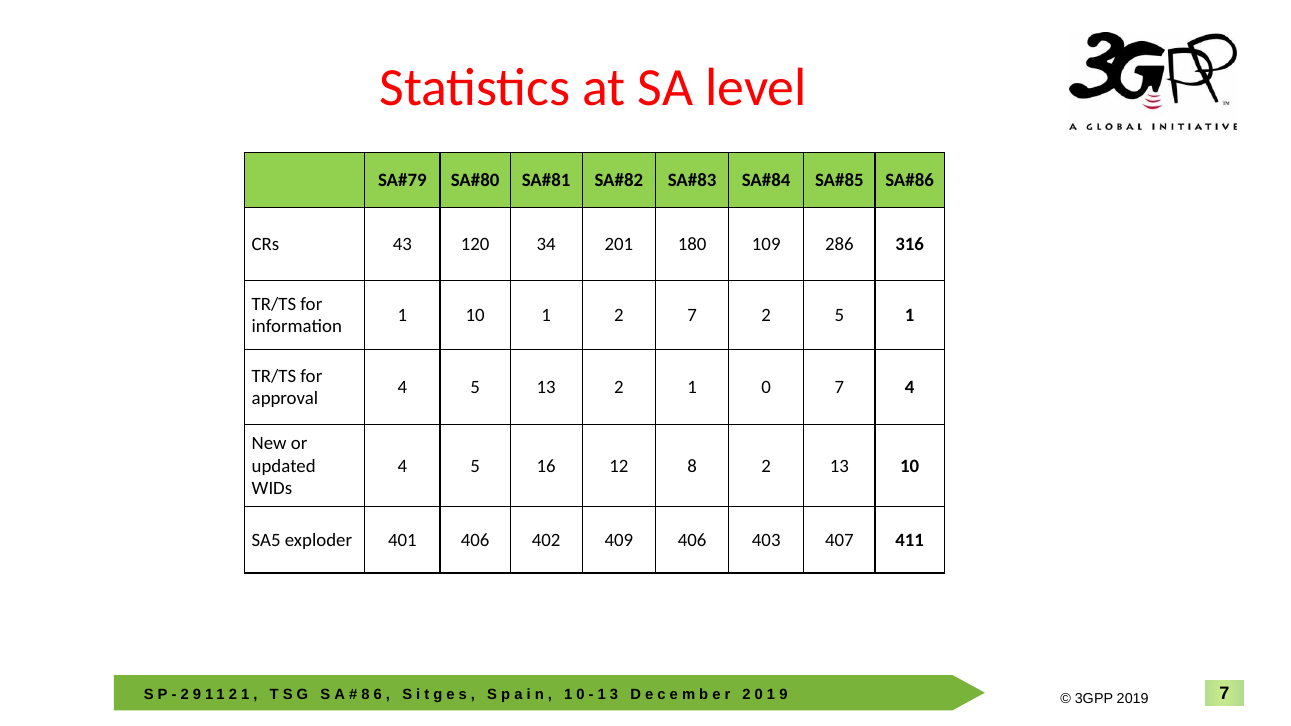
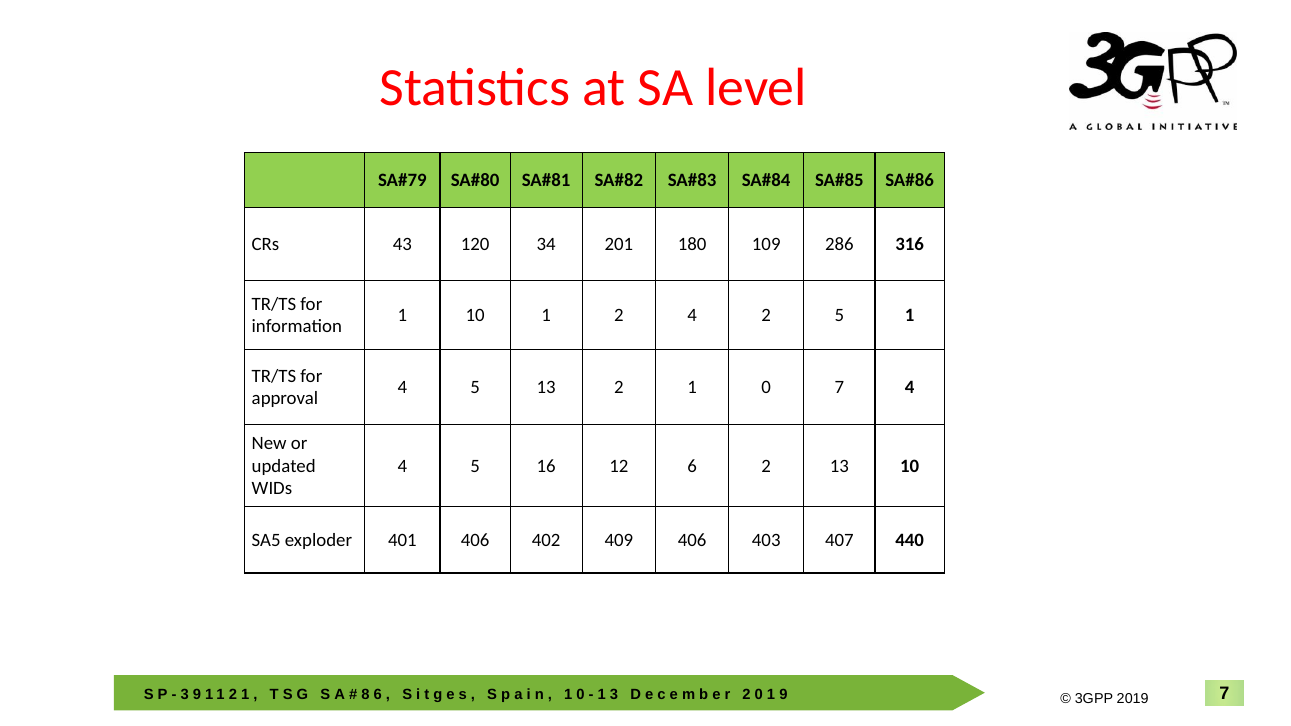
2 7: 7 -> 4
12 8: 8 -> 6
411: 411 -> 440
2 at (185, 694): 2 -> 3
